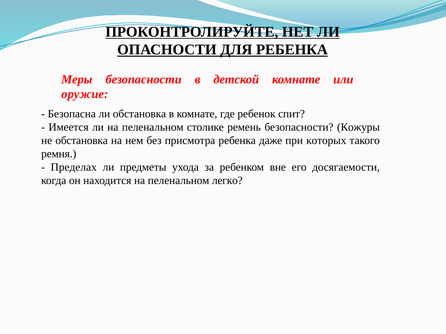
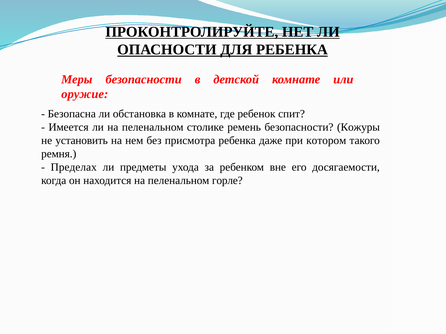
не обстановка: обстановка -> установить
которых: которых -> котором
легко: легко -> горле
